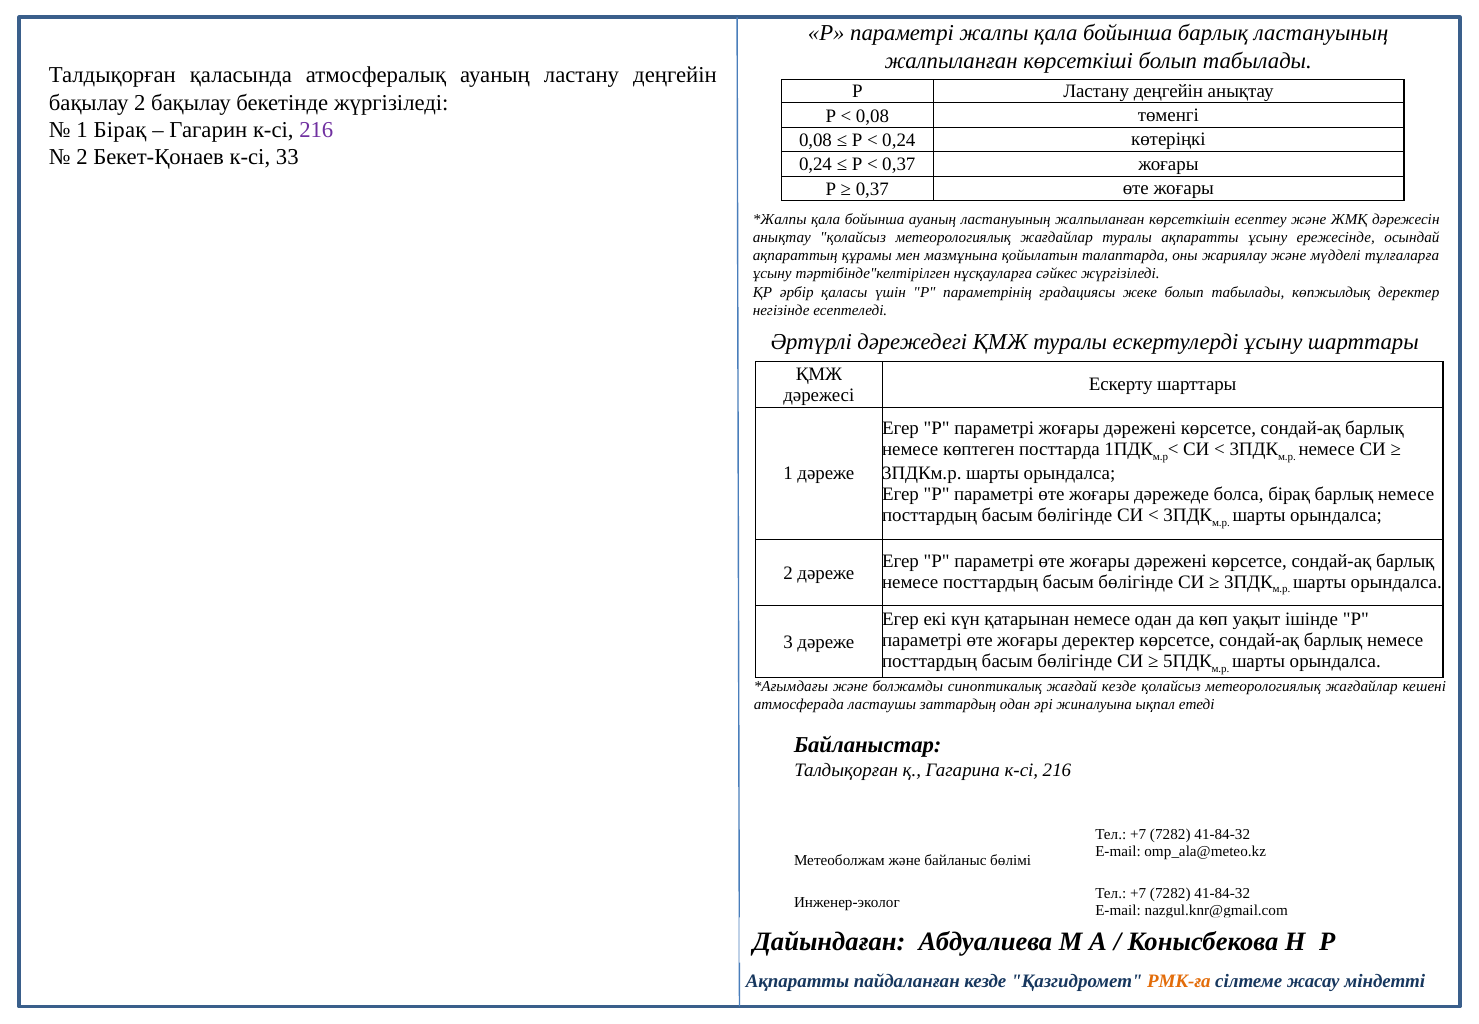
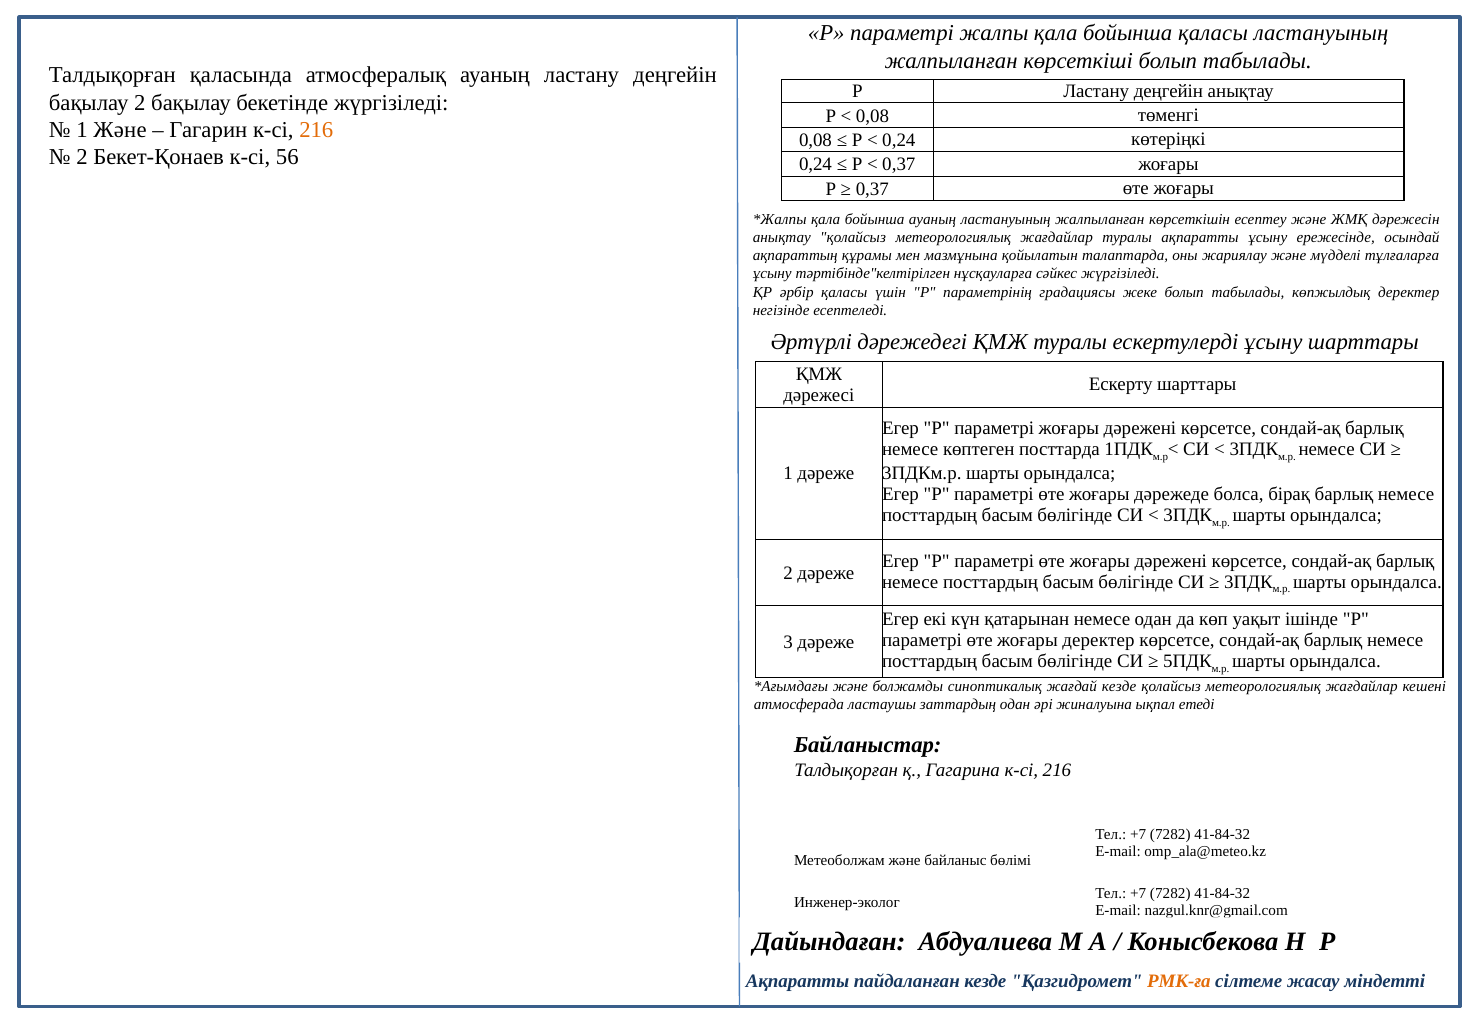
бойынша барлық: барлық -> қаласы
1 Бірақ: Бірақ -> Және
216 at (316, 130) colour: purple -> orange
33: 33 -> 56
